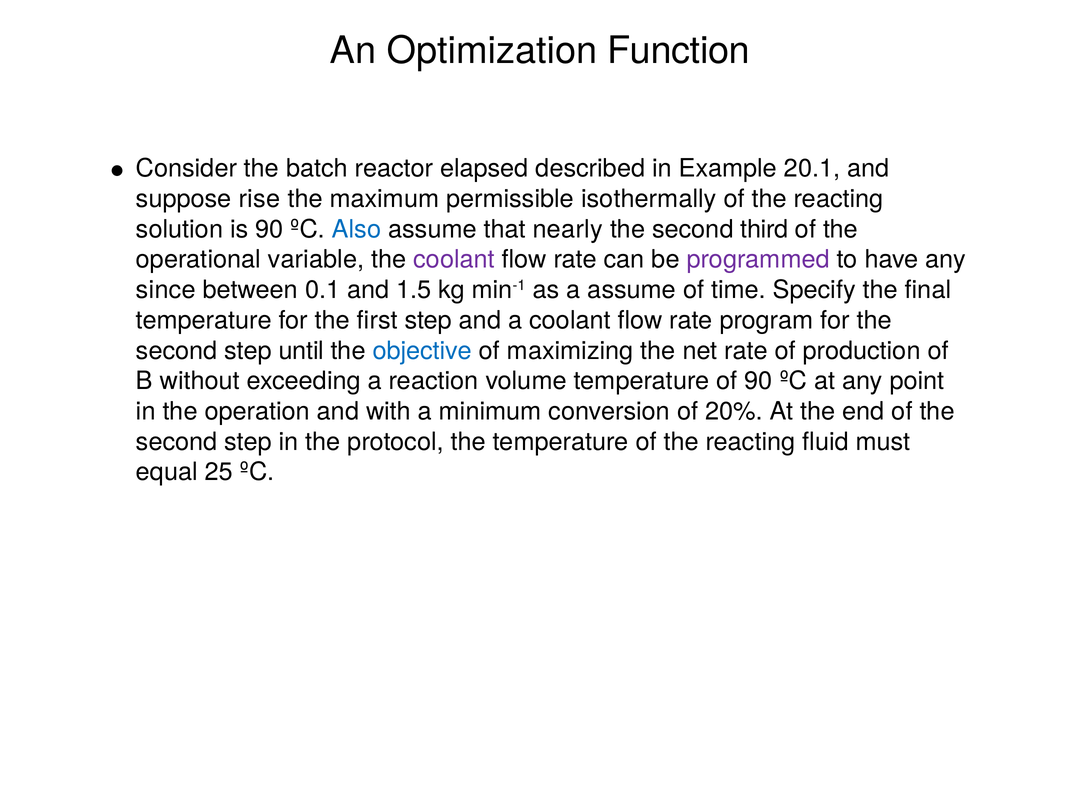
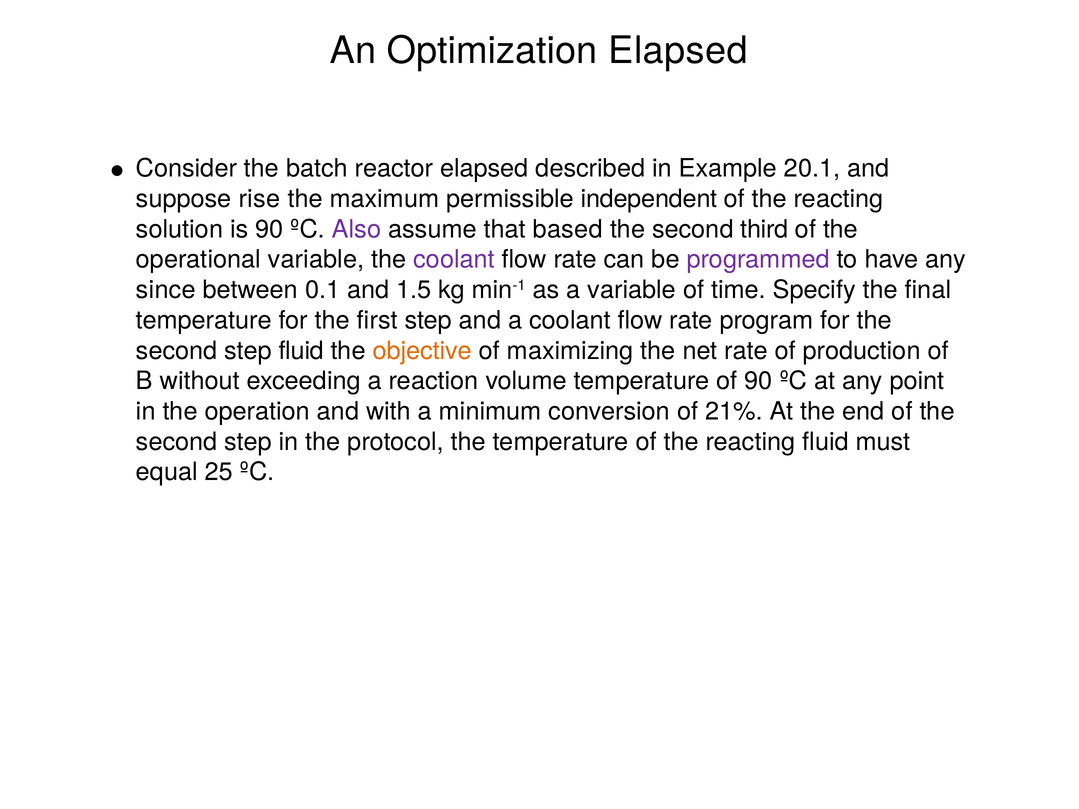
Optimization Function: Function -> Elapsed
isothermally: isothermally -> independent
Also colour: blue -> purple
nearly: nearly -> based
a assume: assume -> variable
step until: until -> fluid
objective colour: blue -> orange
20%: 20% -> 21%
